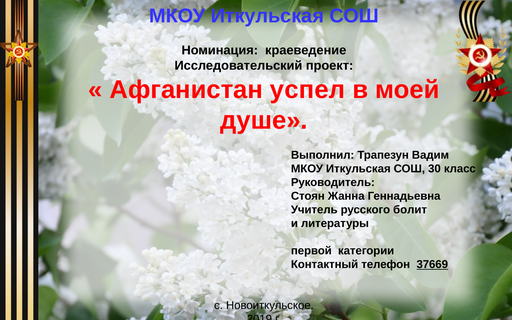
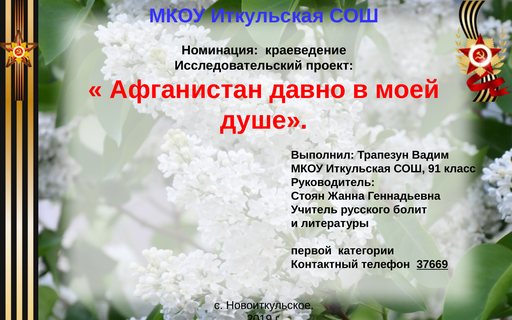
успел: успел -> давно
30: 30 -> 91
